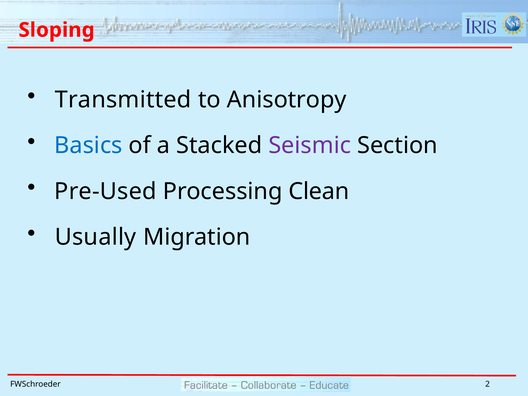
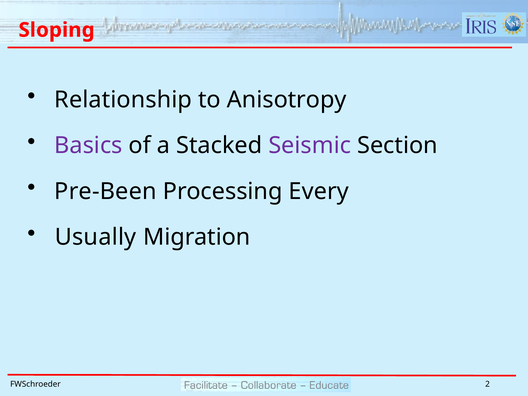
Transmitted: Transmitted -> Relationship
Basics colour: blue -> purple
Pre-Used: Pre-Used -> Pre-Been
Clean: Clean -> Every
